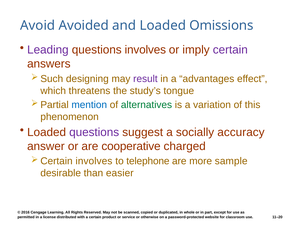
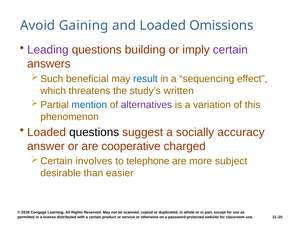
Avoided: Avoided -> Gaining
questions involves: involves -> building
designing: designing -> beneficial
result colour: purple -> blue
advantages: advantages -> sequencing
tongue: tongue -> written
alternatives colour: green -> purple
questions at (94, 132) colour: purple -> black
sample: sample -> subject
